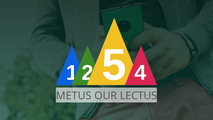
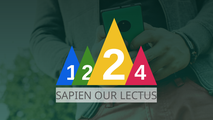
5: 5 -> 2
METUS: METUS -> SAPIEN
